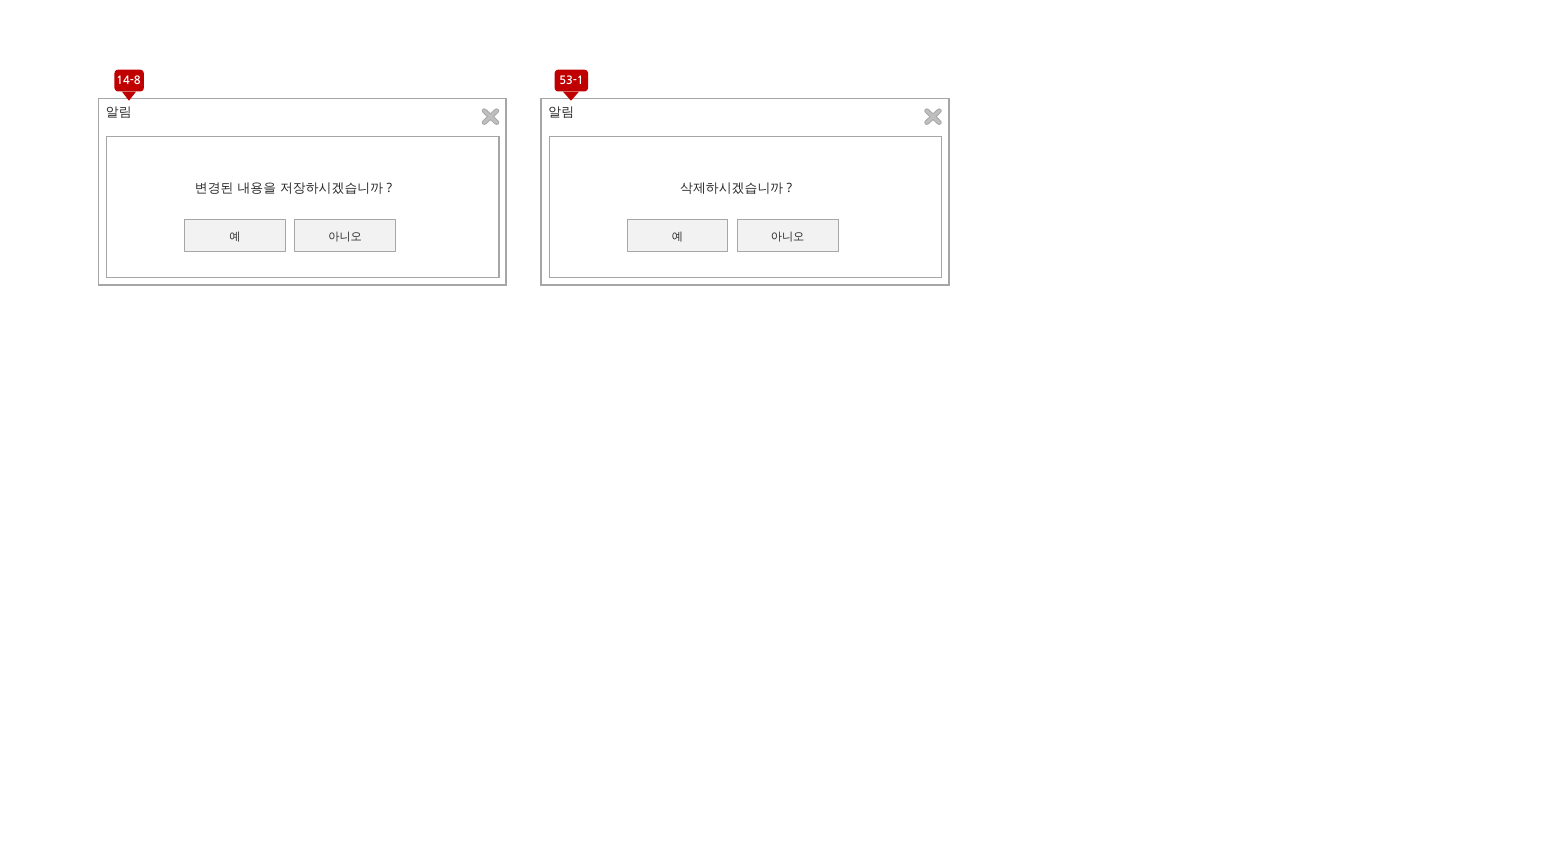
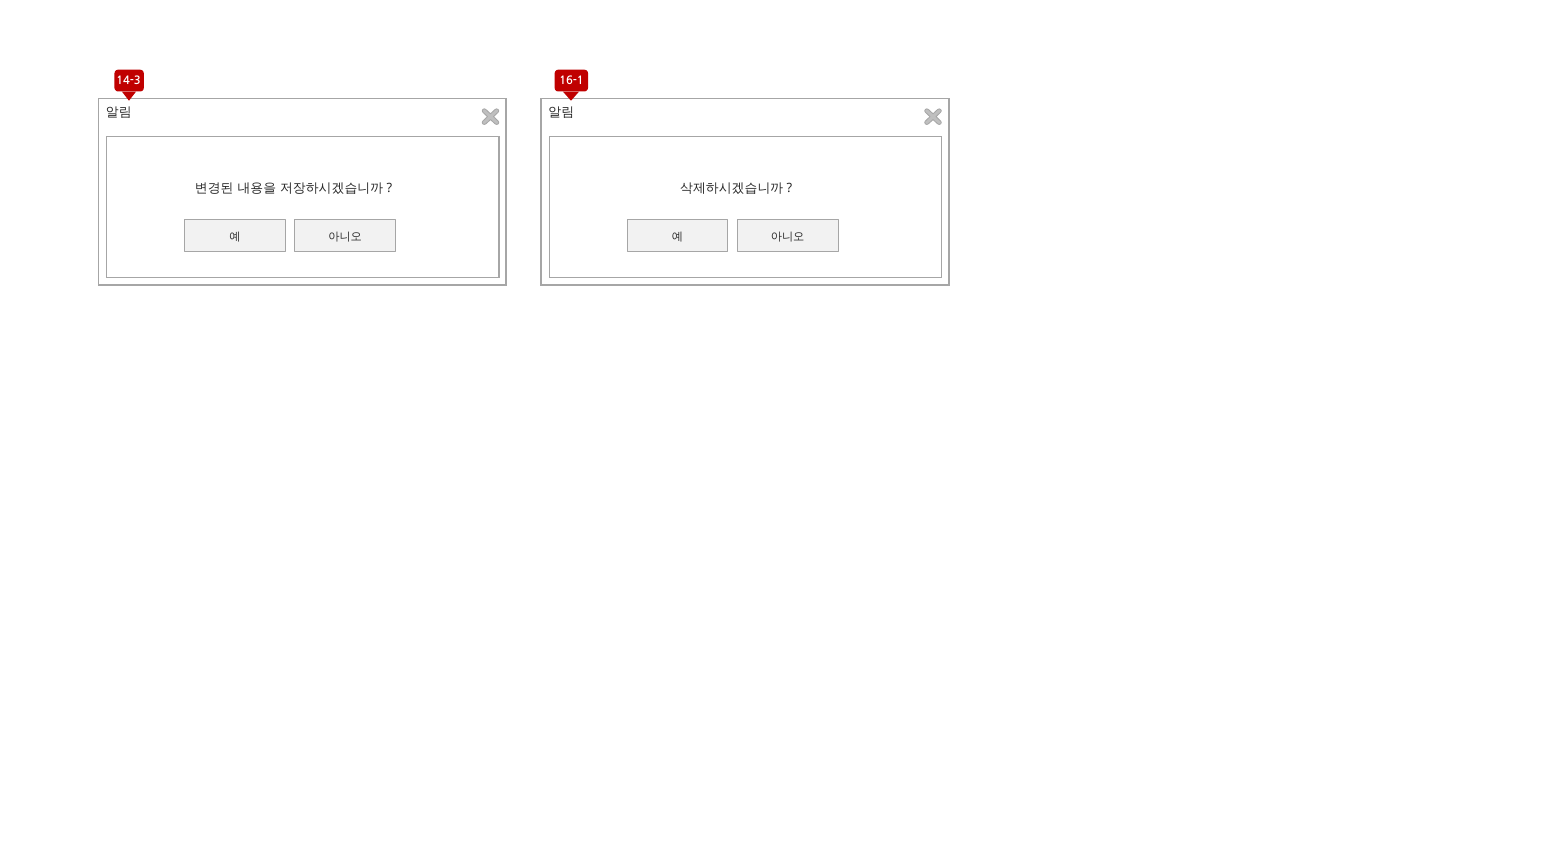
14-8: 14-8 -> 14-3
53-1: 53-1 -> 16-1
